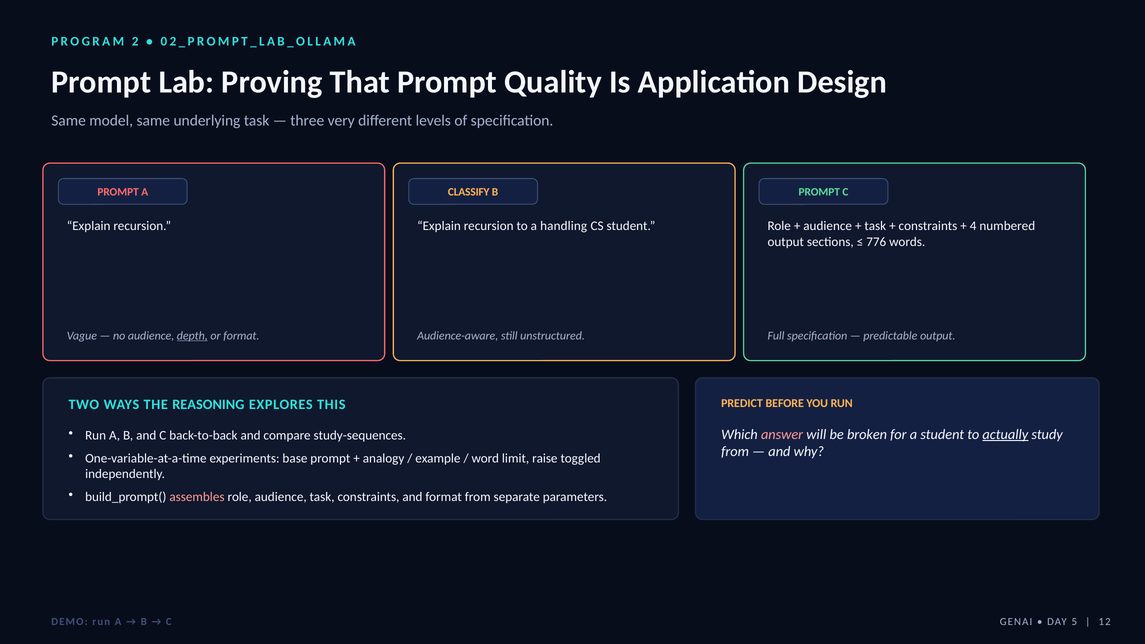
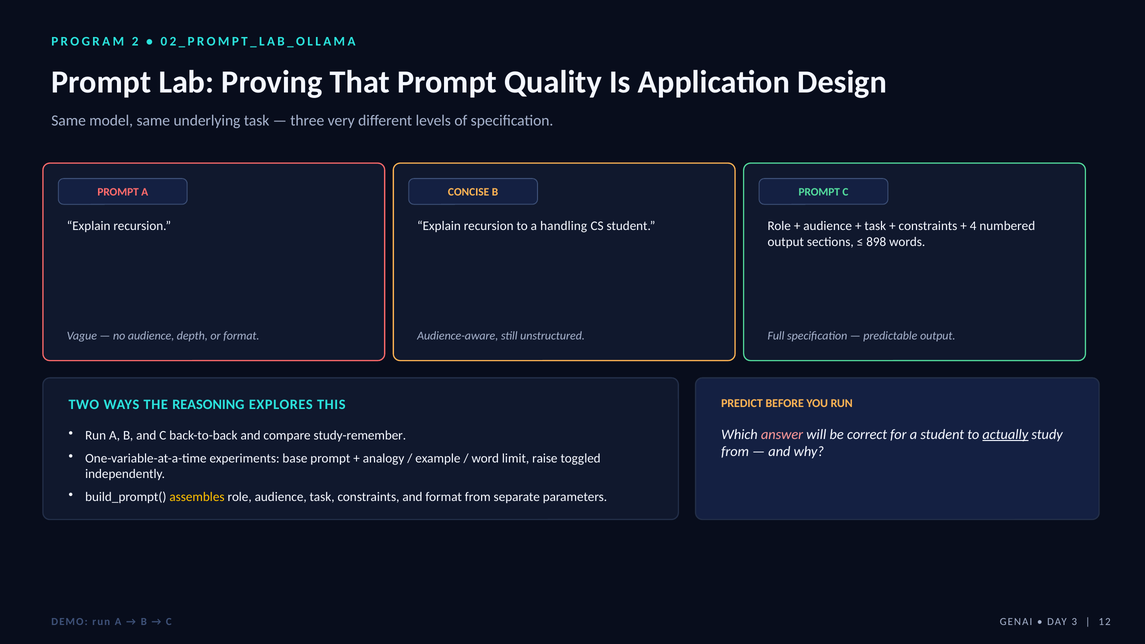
CLASSIFY: CLASSIFY -> CONCISE
776: 776 -> 898
depth underline: present -> none
study-sequences: study-sequences -> study-remember
broken: broken -> correct
assembles colour: pink -> yellow
5: 5 -> 3
